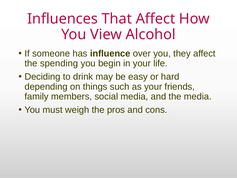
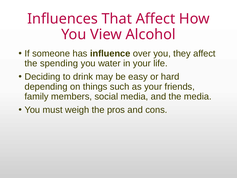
begin: begin -> water
